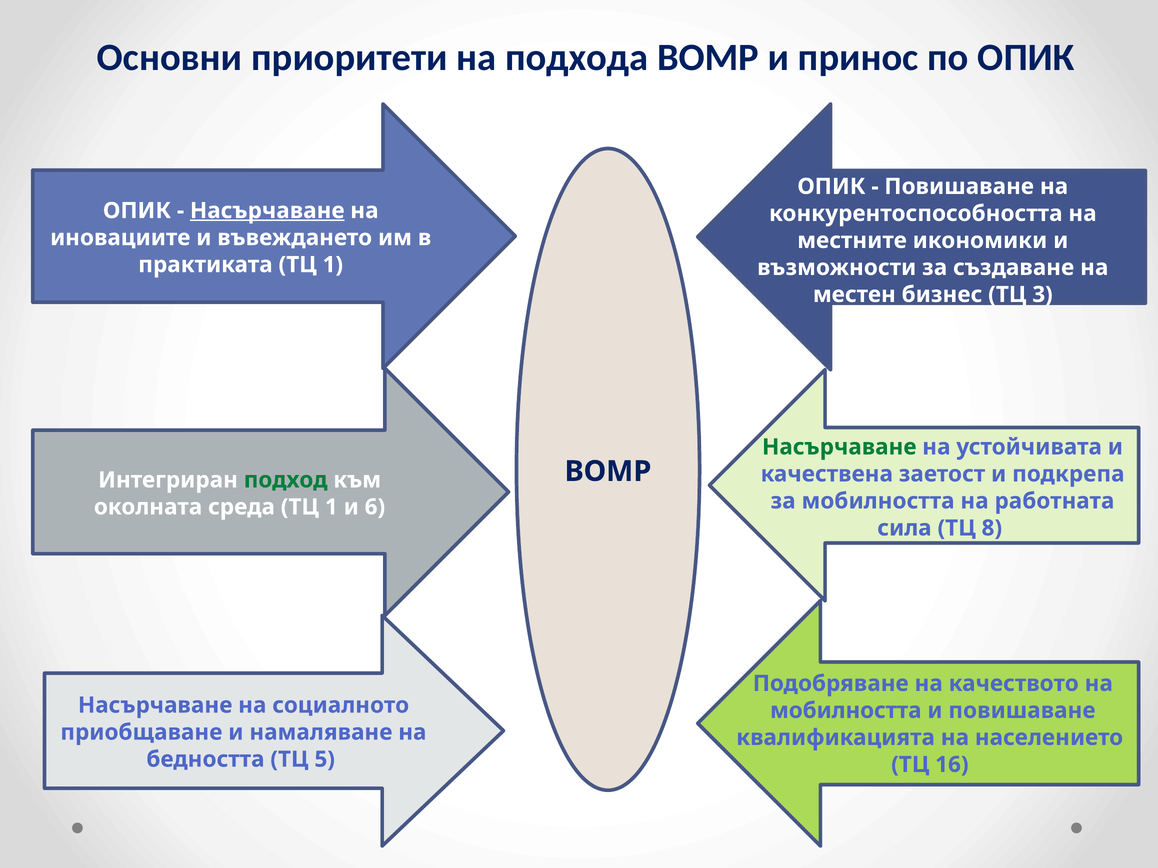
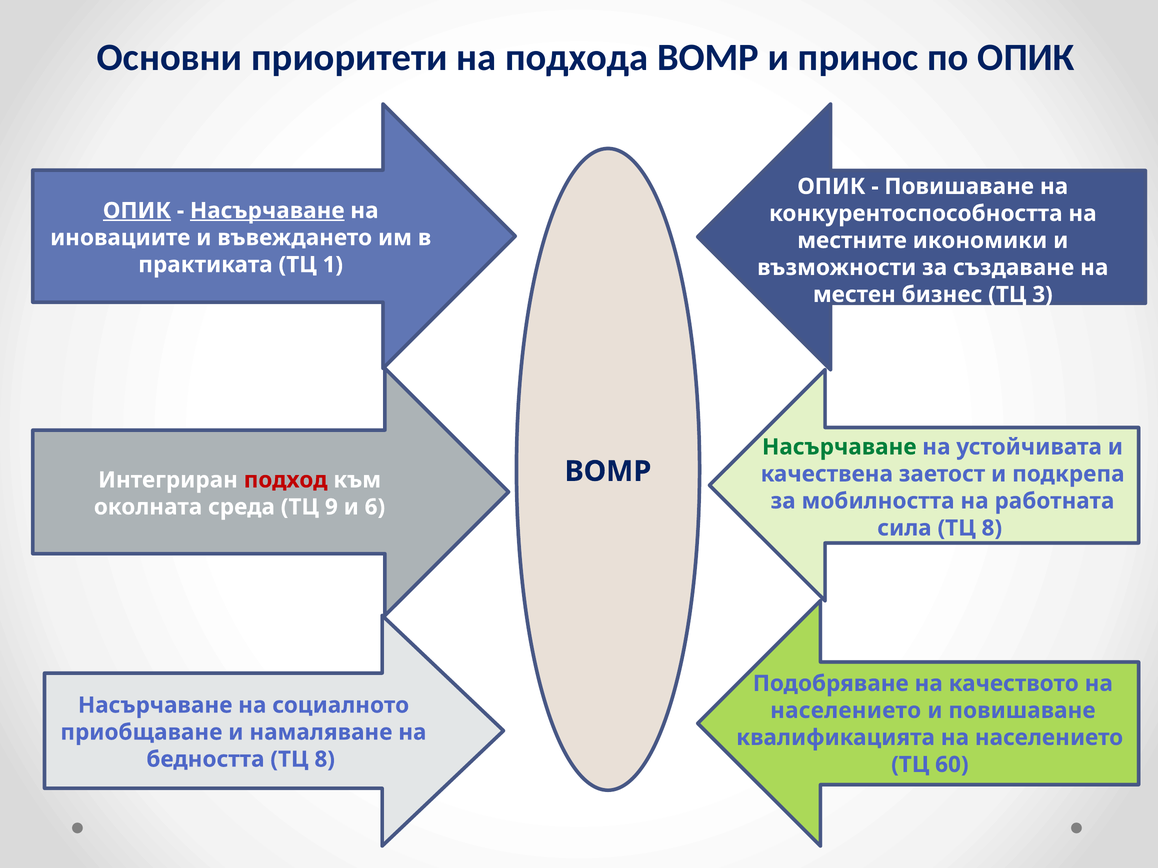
ОПИК at (137, 211) underline: none -> present
подход colour: green -> red
среда ТЦ 1: 1 -> 9
мобилността at (846, 711): мобилността -> населението
бедността ТЦ 5: 5 -> 8
16: 16 -> 60
